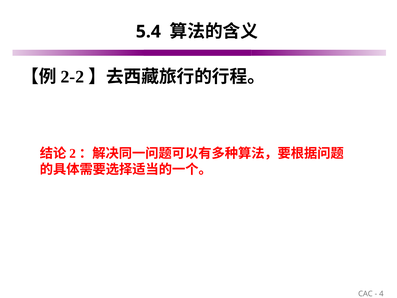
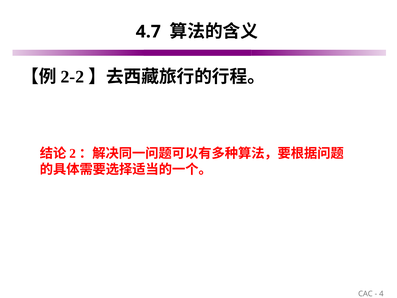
5.4: 5.4 -> 4.7
